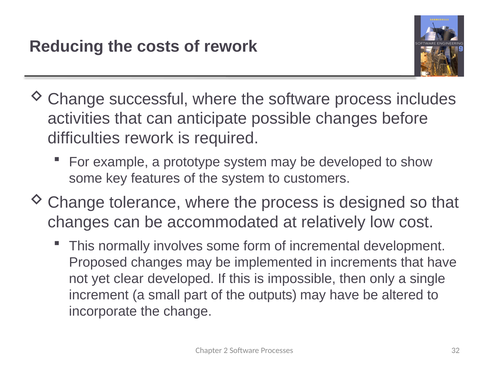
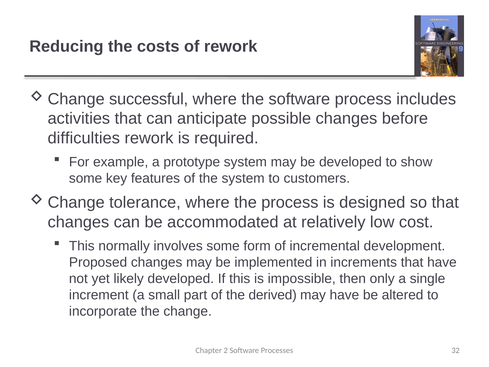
clear: clear -> likely
outputs: outputs -> derived
